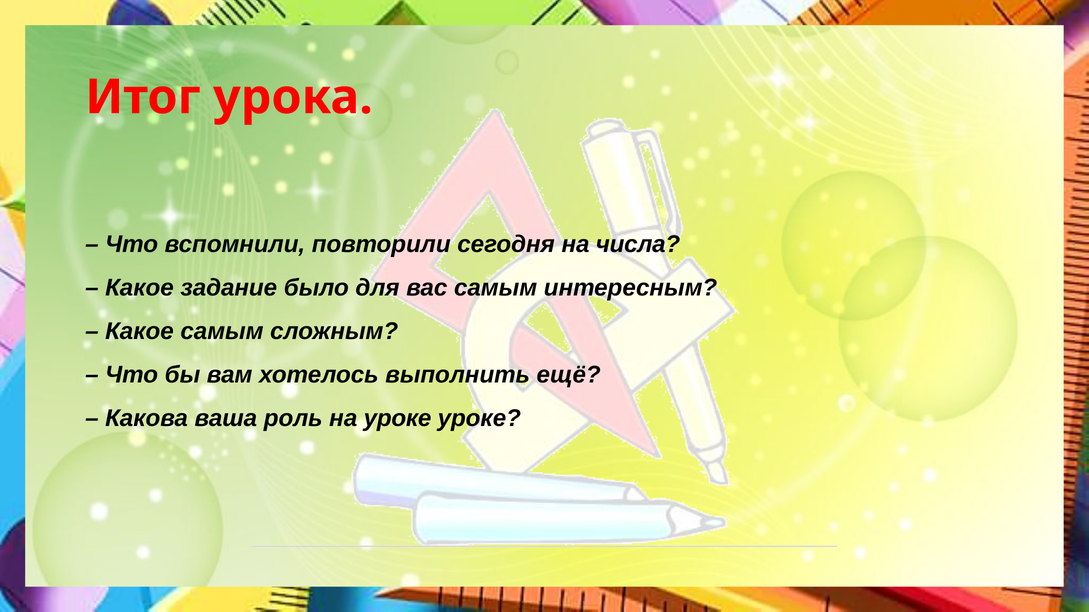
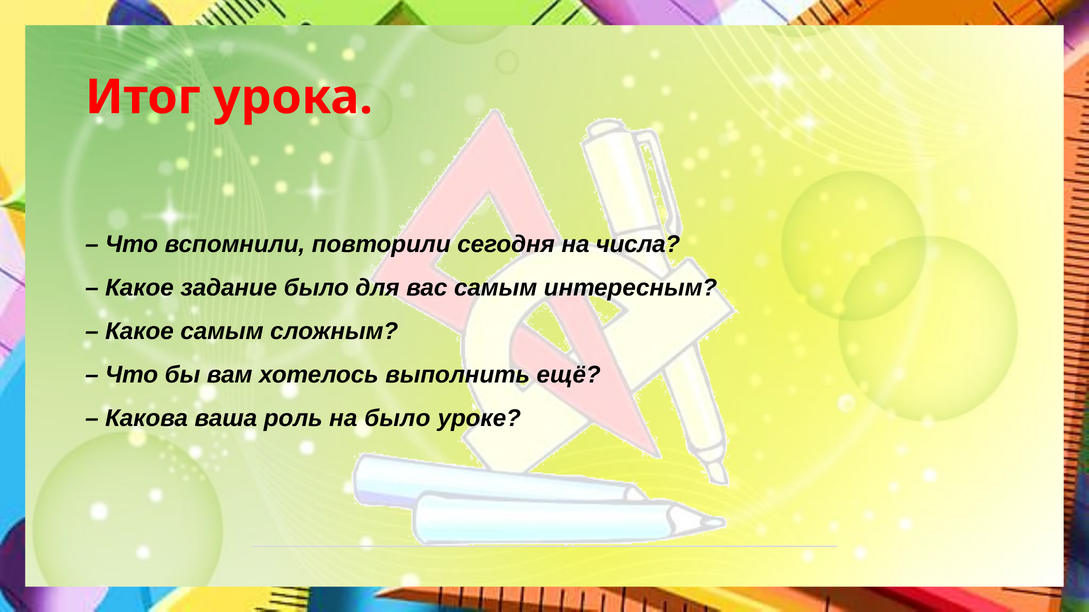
на уроке: уроке -> было
